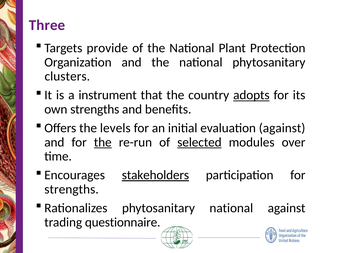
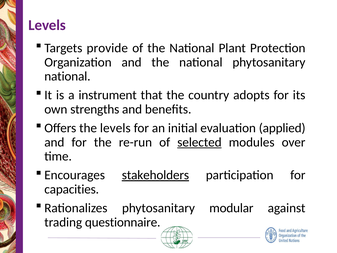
Three at (47, 25): Three -> Levels
clusters at (67, 76): clusters -> national
adopts underline: present -> none
evaluation against: against -> applied
the at (103, 142) underline: present -> none
strengths at (72, 189): strengths -> capacities
phytosanitary national: national -> modular
